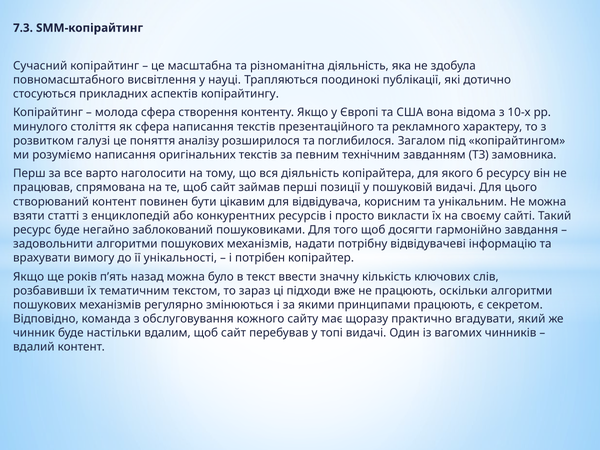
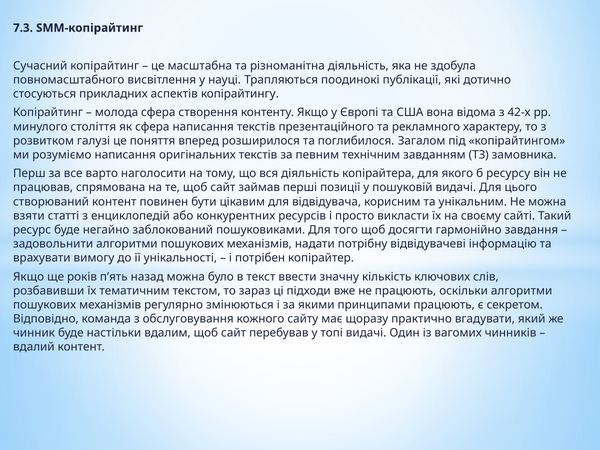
10-х: 10-х -> 42-х
аналізу: аналізу -> вперед
